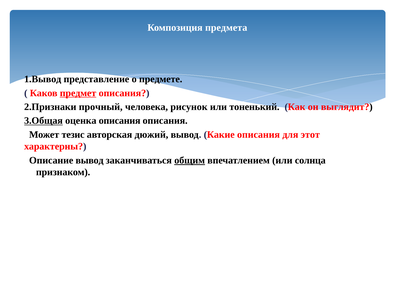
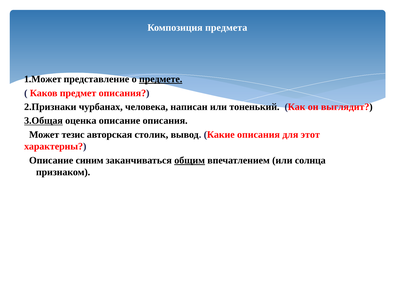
1.Вывод: 1.Вывод -> 1.Может
предмете underline: none -> present
предмет underline: present -> none
прочный: прочный -> чурбанах
рисунок: рисунок -> написан
оценка описания: описания -> описание
дюжий: дюжий -> столик
Описание вывод: вывод -> синим
